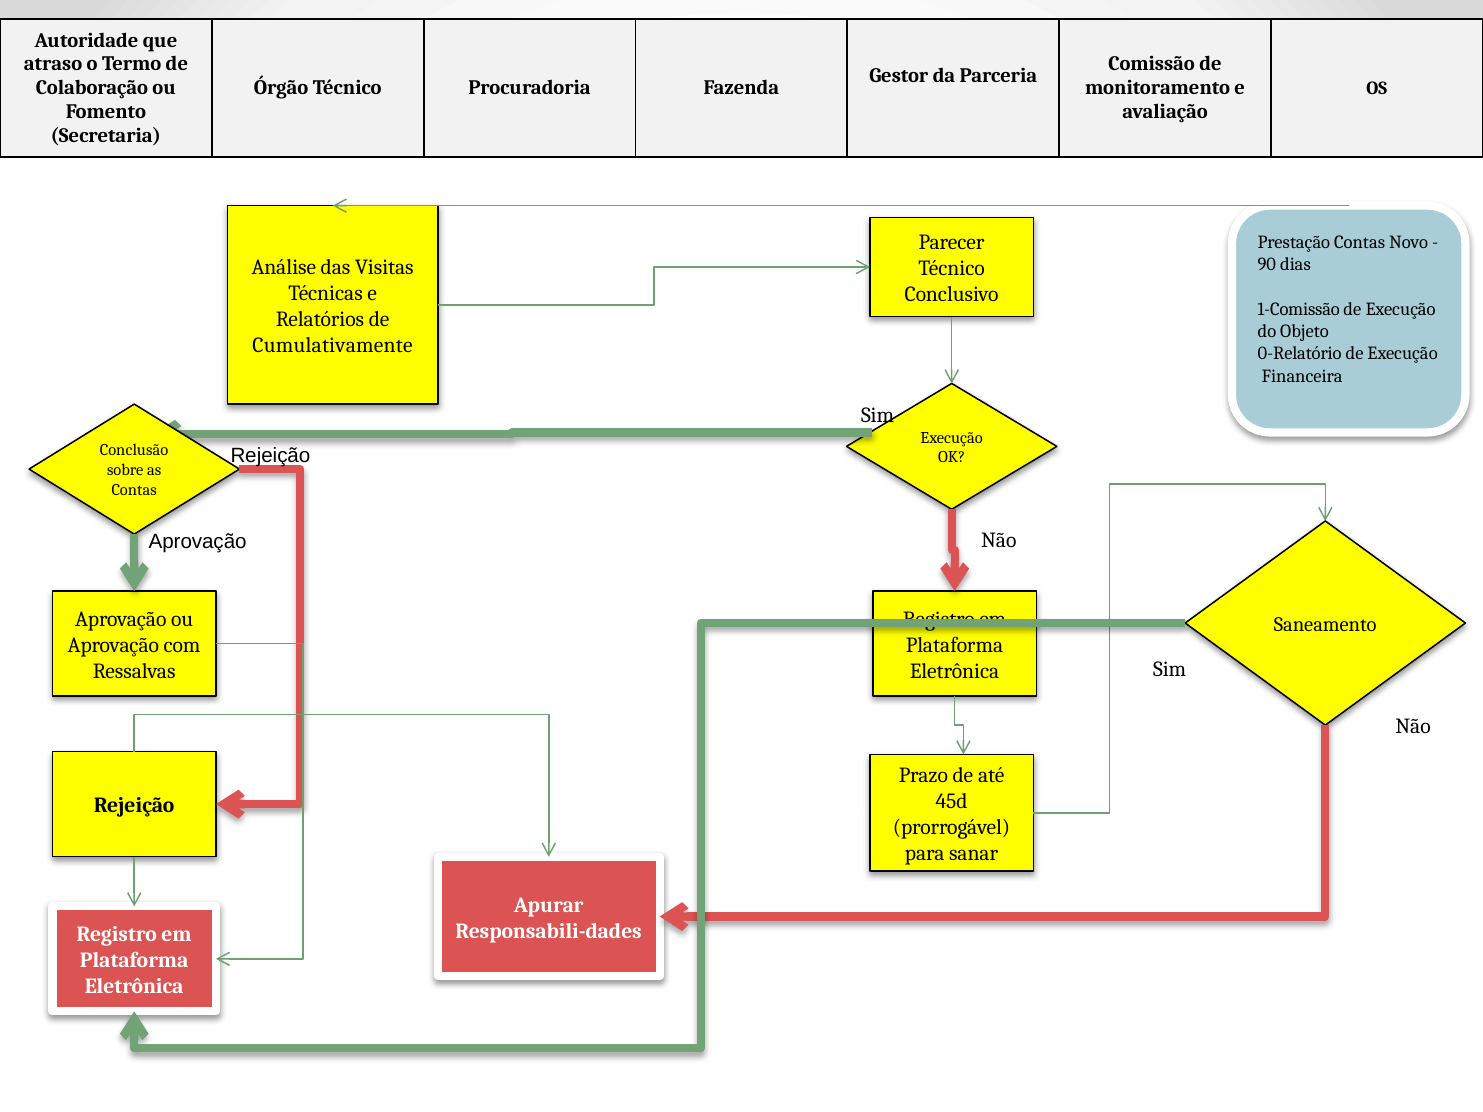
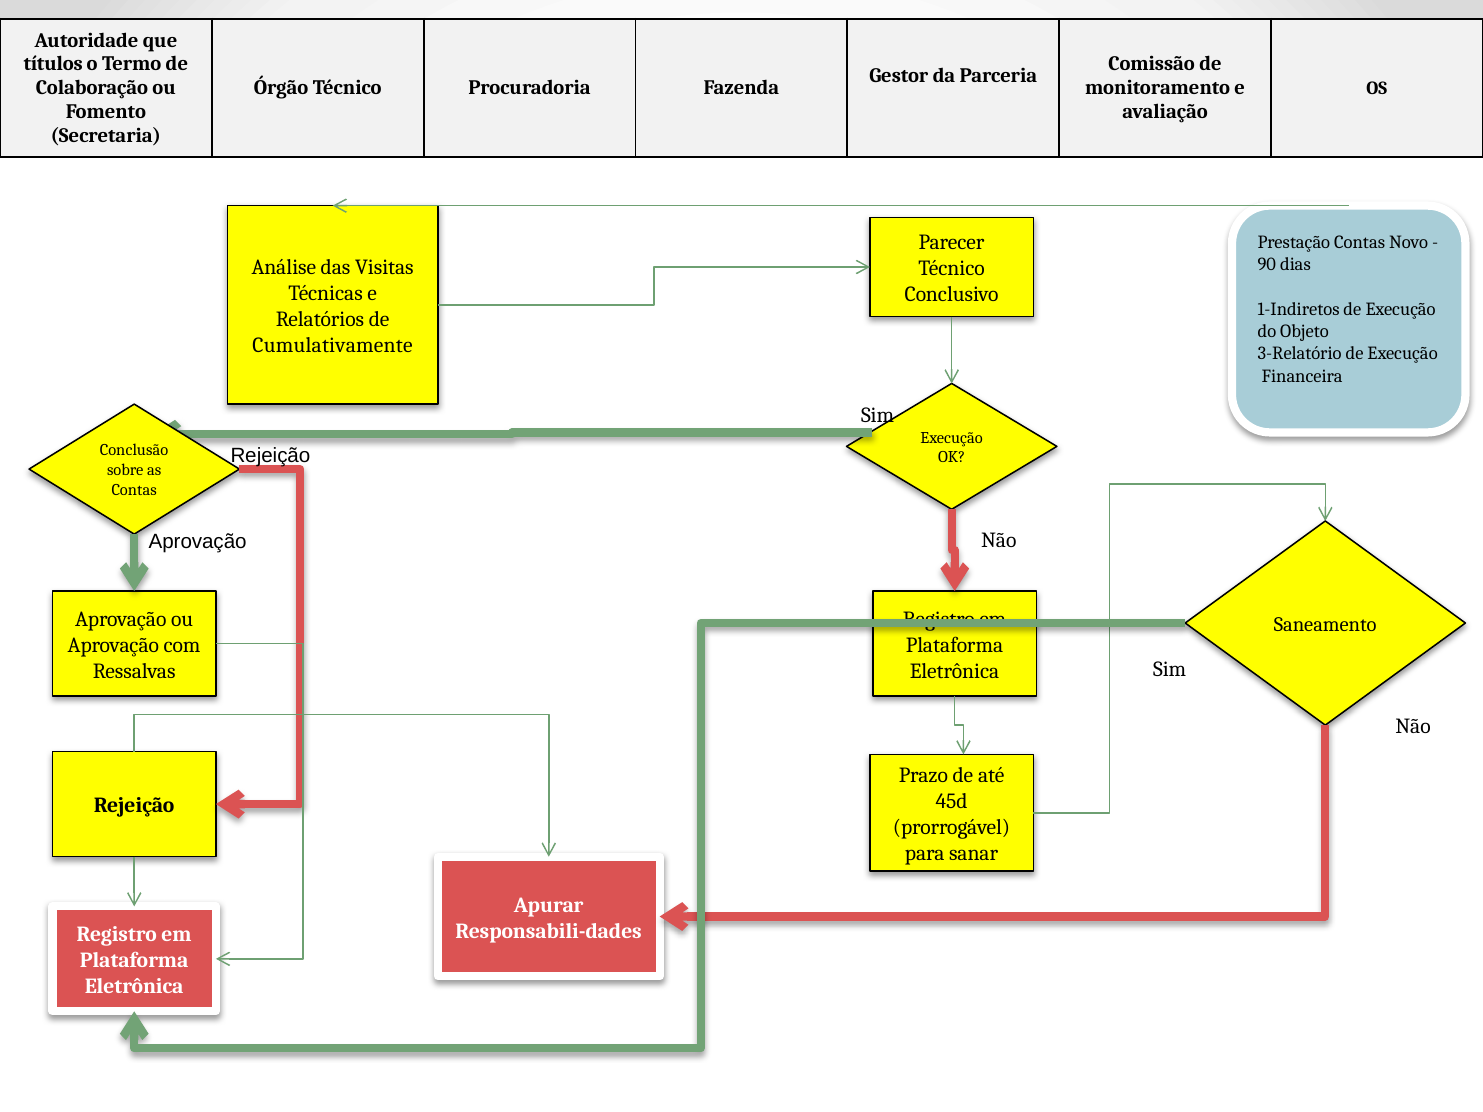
atraso: atraso -> títulos
1-Comissão: 1-Comissão -> 1-Indiretos
0-Relatório: 0-Relatório -> 3-Relatório
